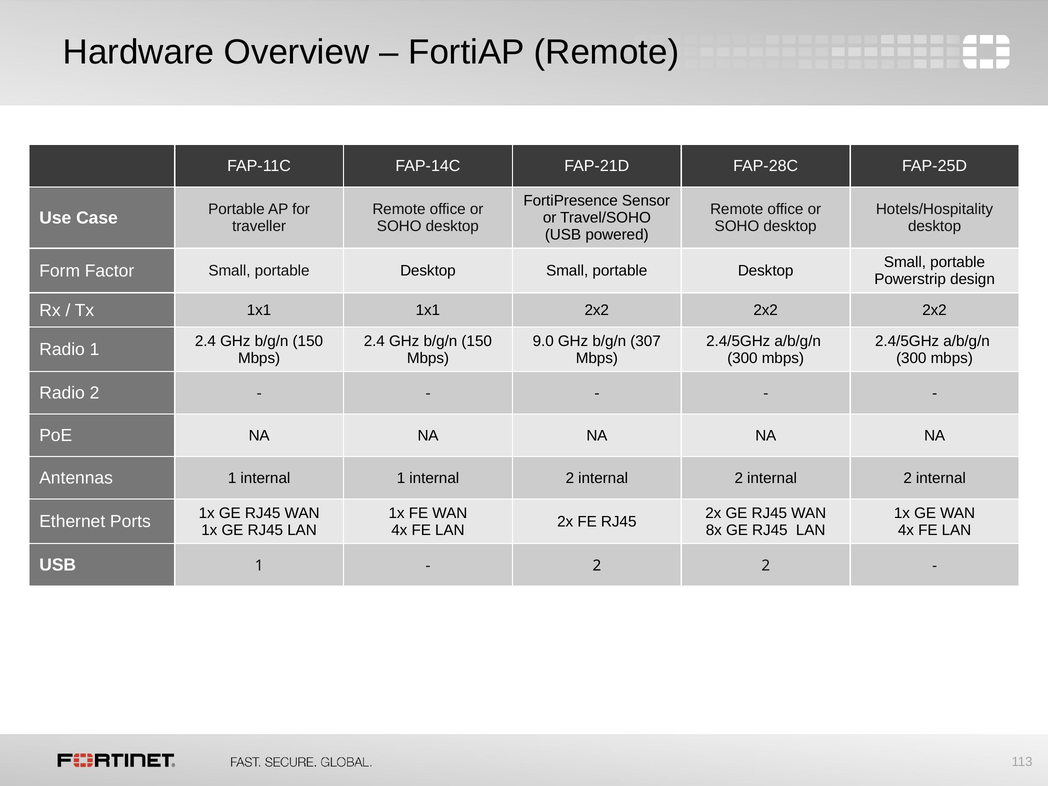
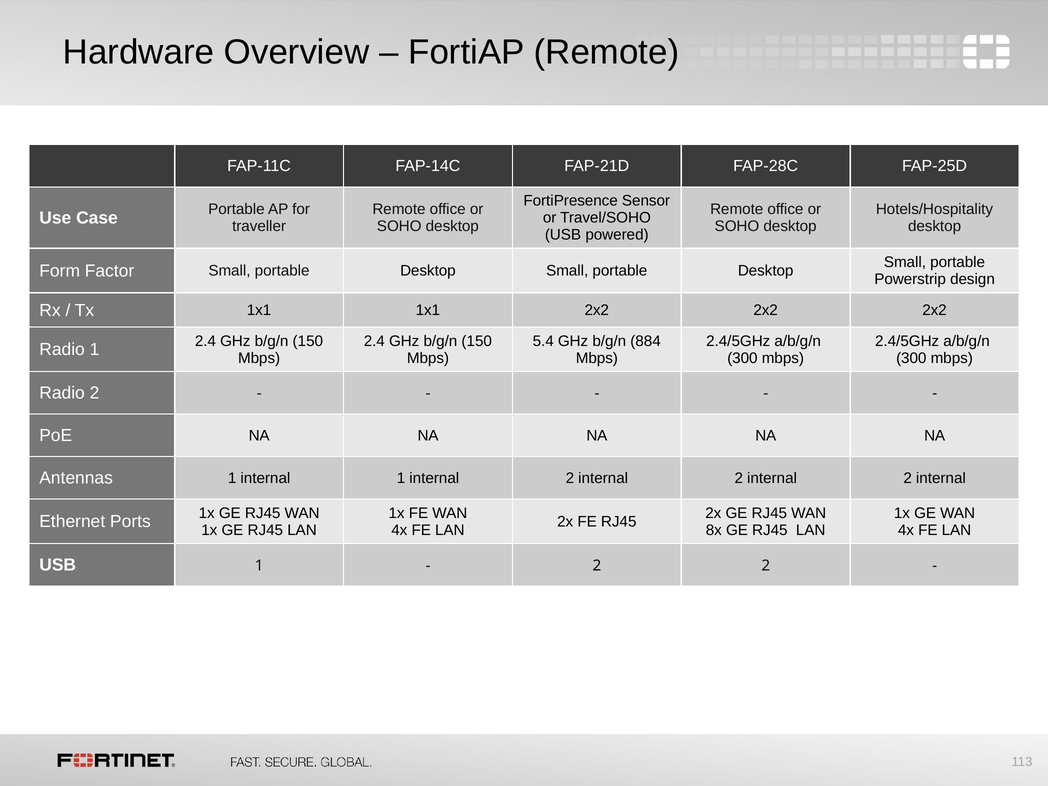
9.0: 9.0 -> 5.4
307: 307 -> 884
